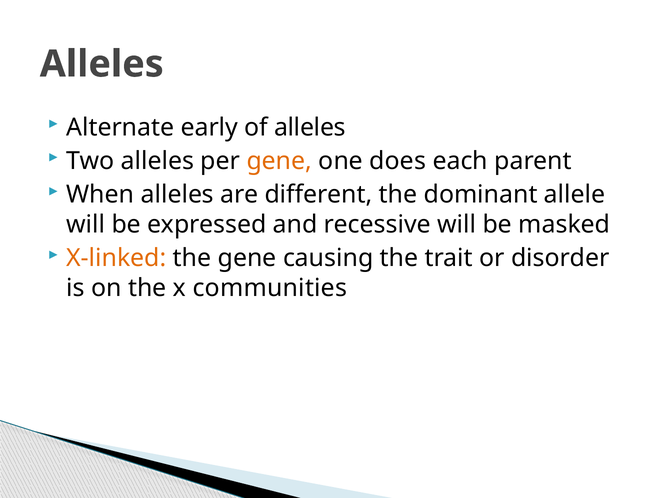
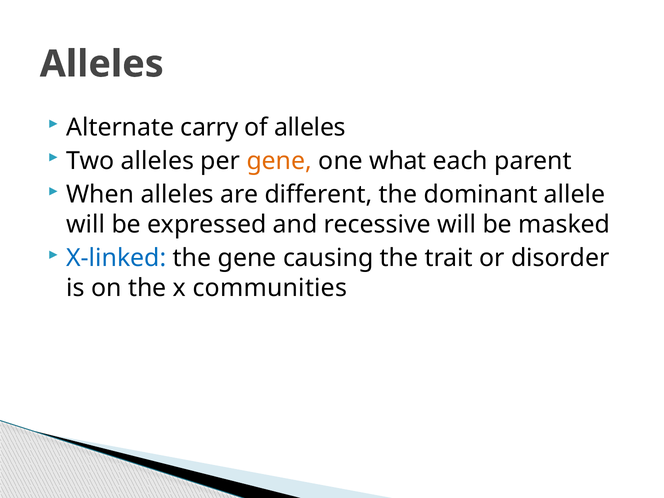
early: early -> carry
does: does -> what
X-linked colour: orange -> blue
